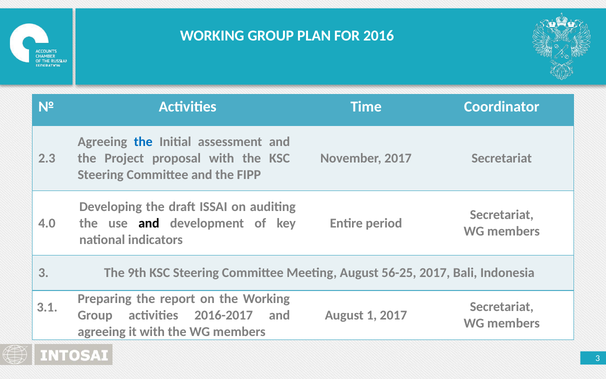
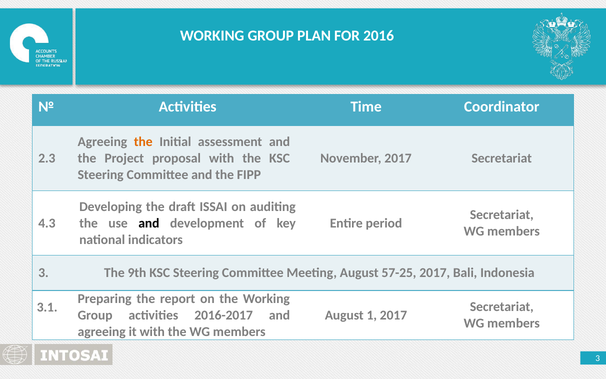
the at (143, 142) colour: blue -> orange
4.0: 4.0 -> 4.3
56-25: 56-25 -> 57-25
